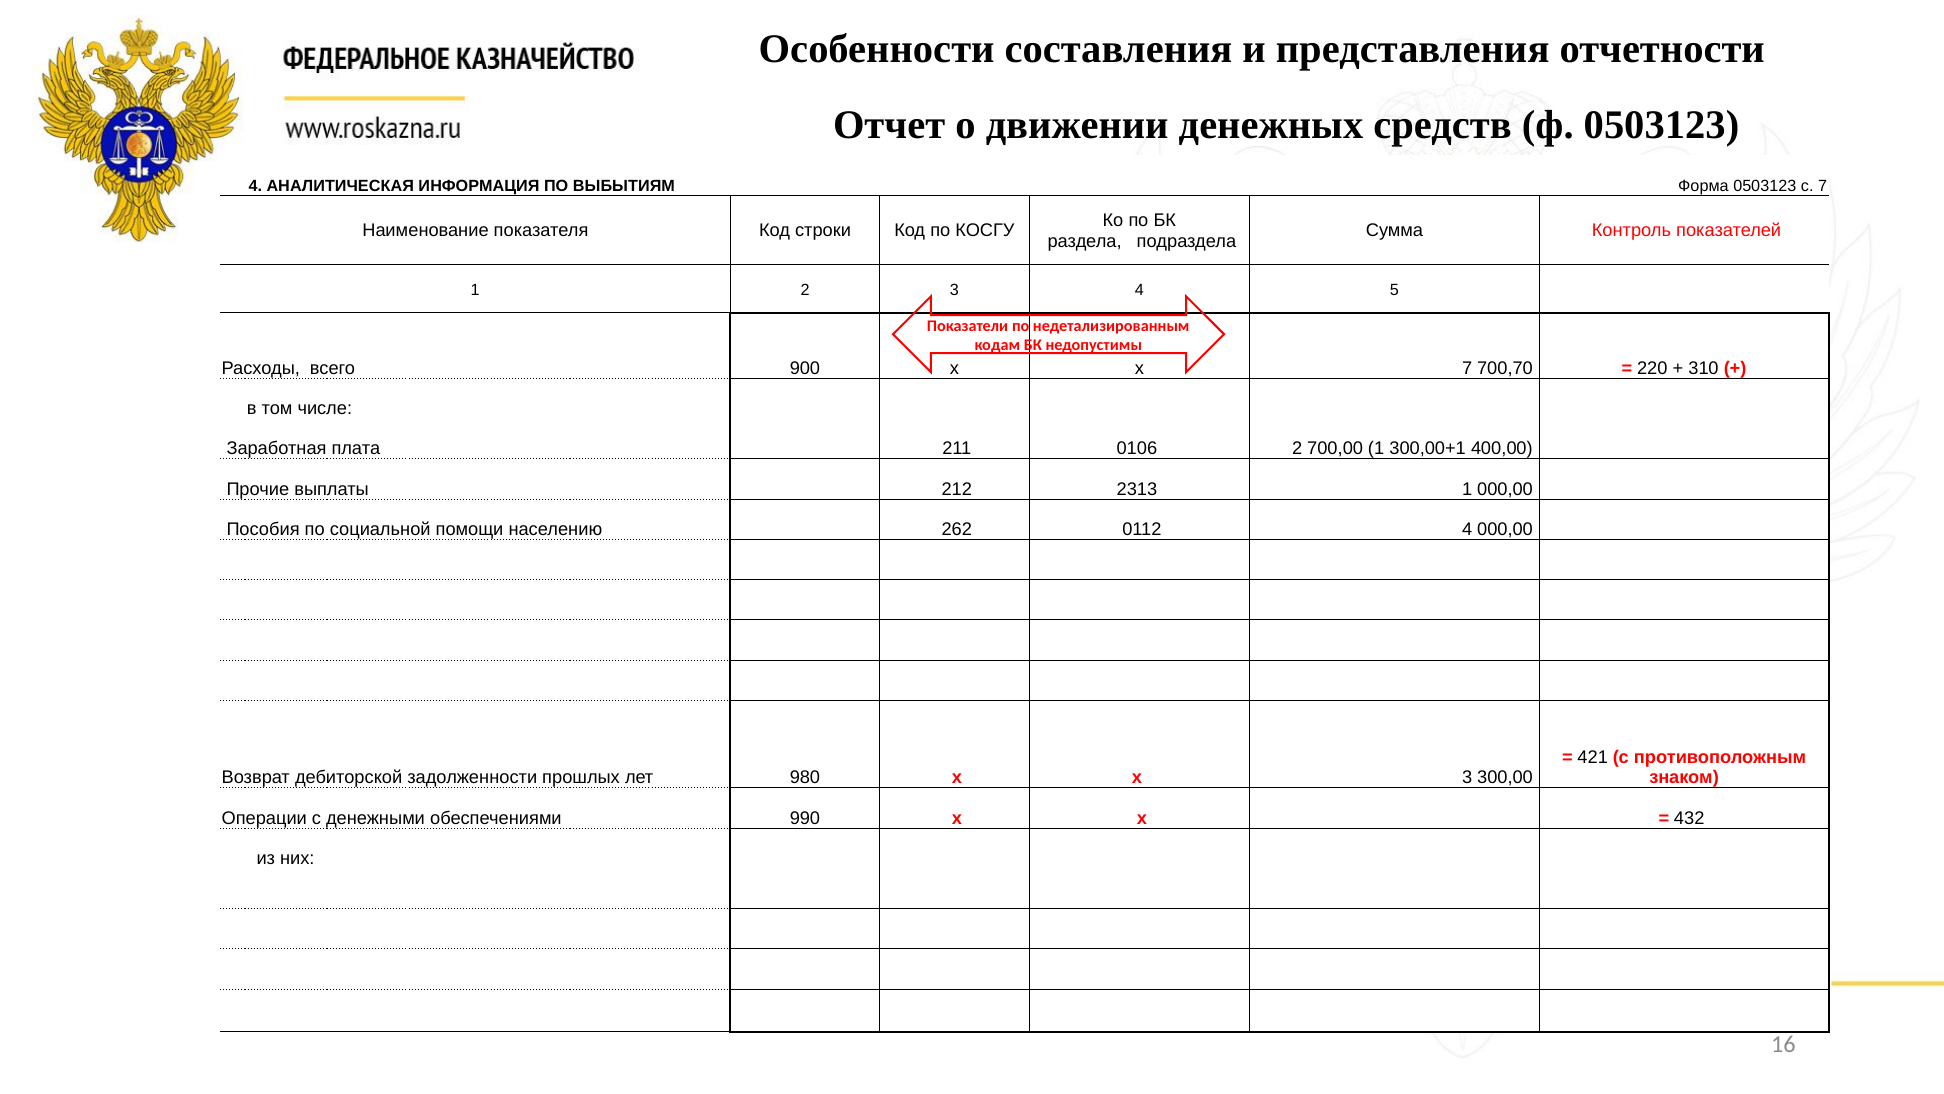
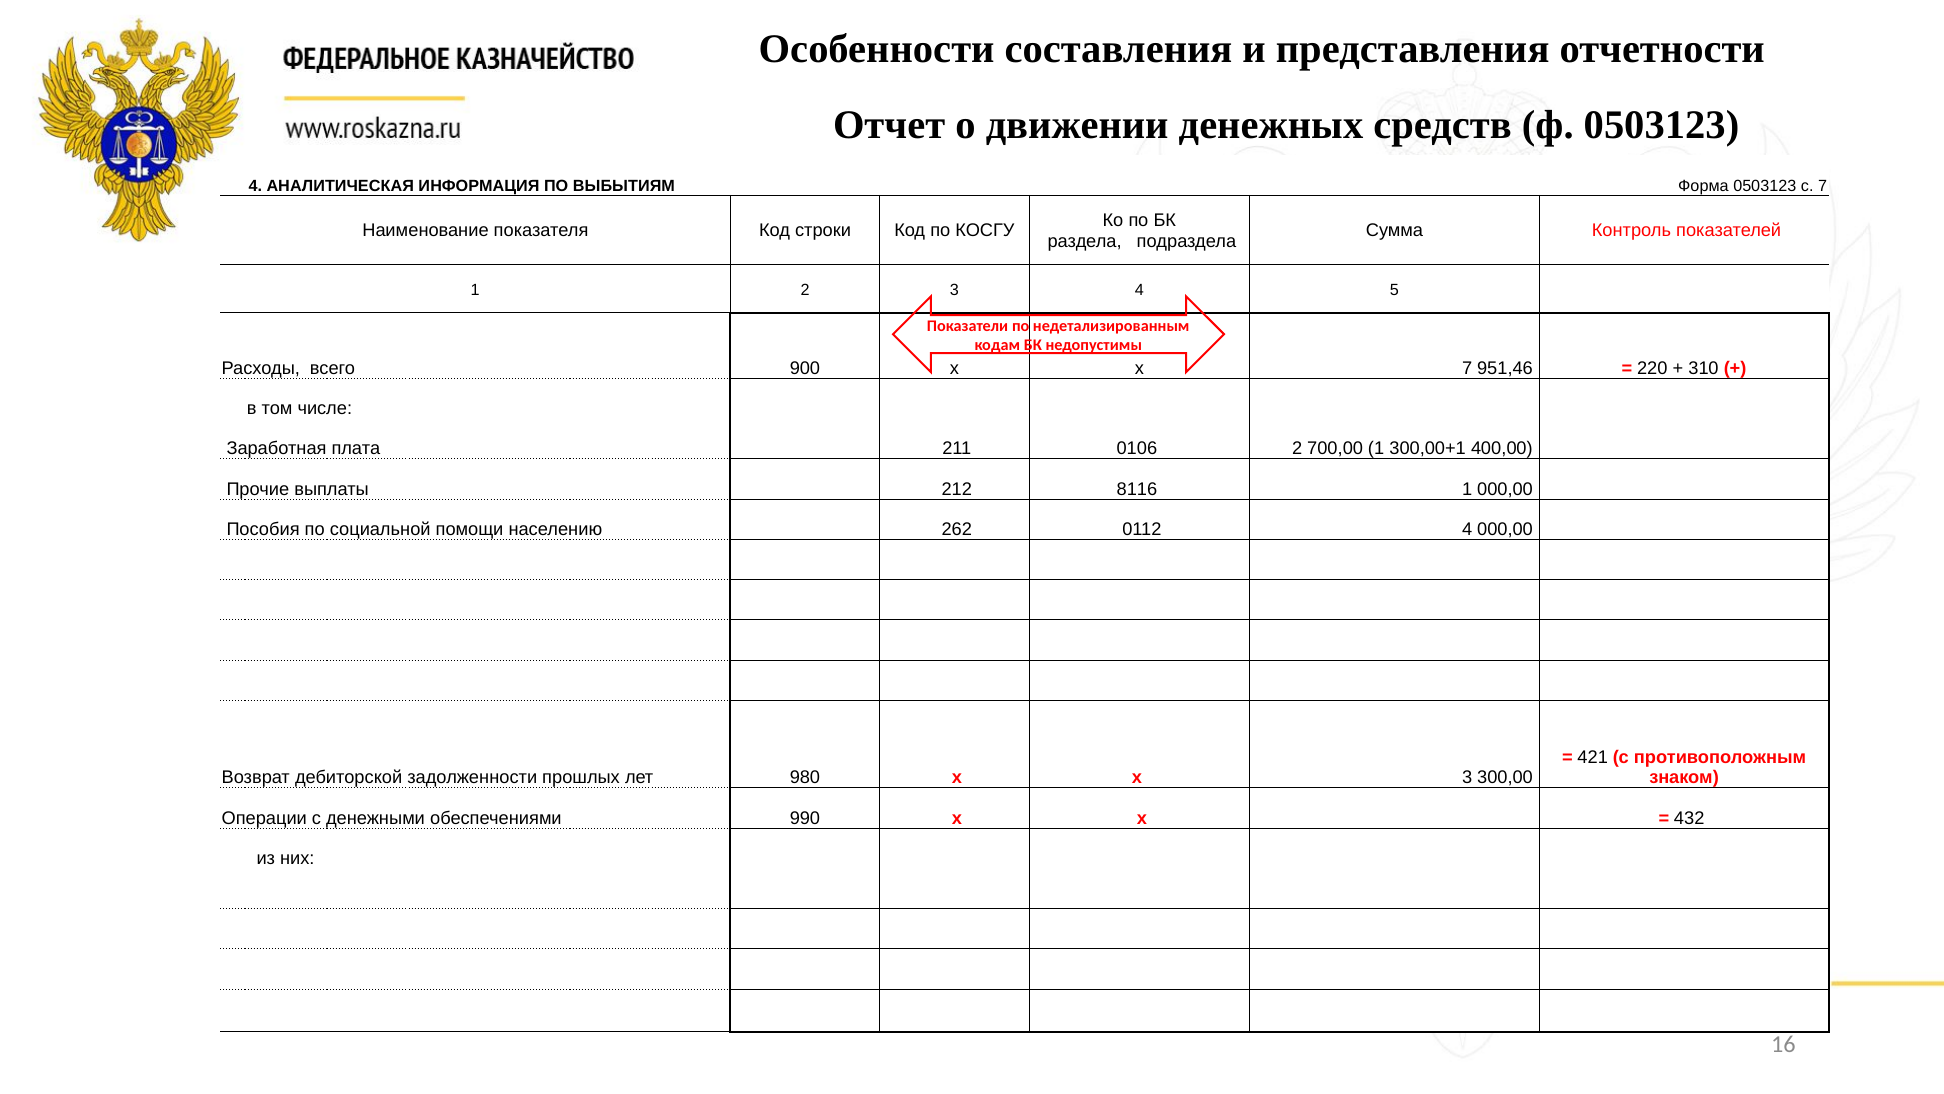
700,70: 700,70 -> 951,46
2313: 2313 -> 8116
